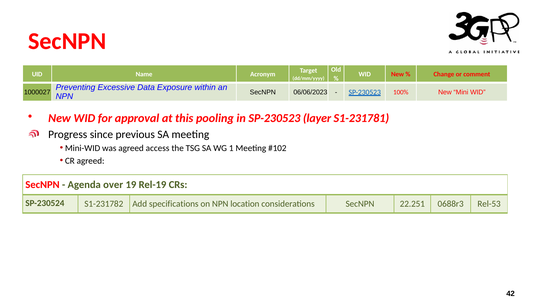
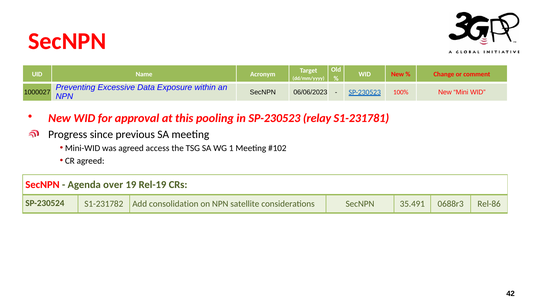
layer: layer -> relay
specifications: specifications -> consolidation
location: location -> satellite
22.251: 22.251 -> 35.491
Rel-53: Rel-53 -> Rel-86
